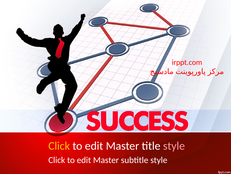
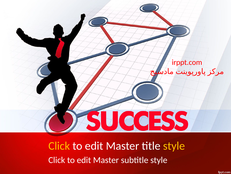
style at (174, 145) colour: pink -> yellow
